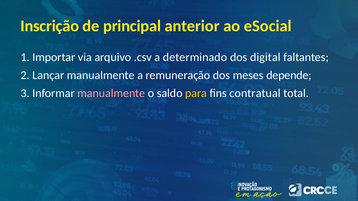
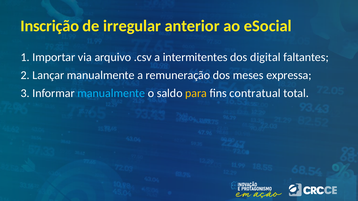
principal: principal -> irregular
determinado: determinado -> intermitentes
depende: depende -> expressa
manualmente at (111, 93) colour: pink -> light blue
